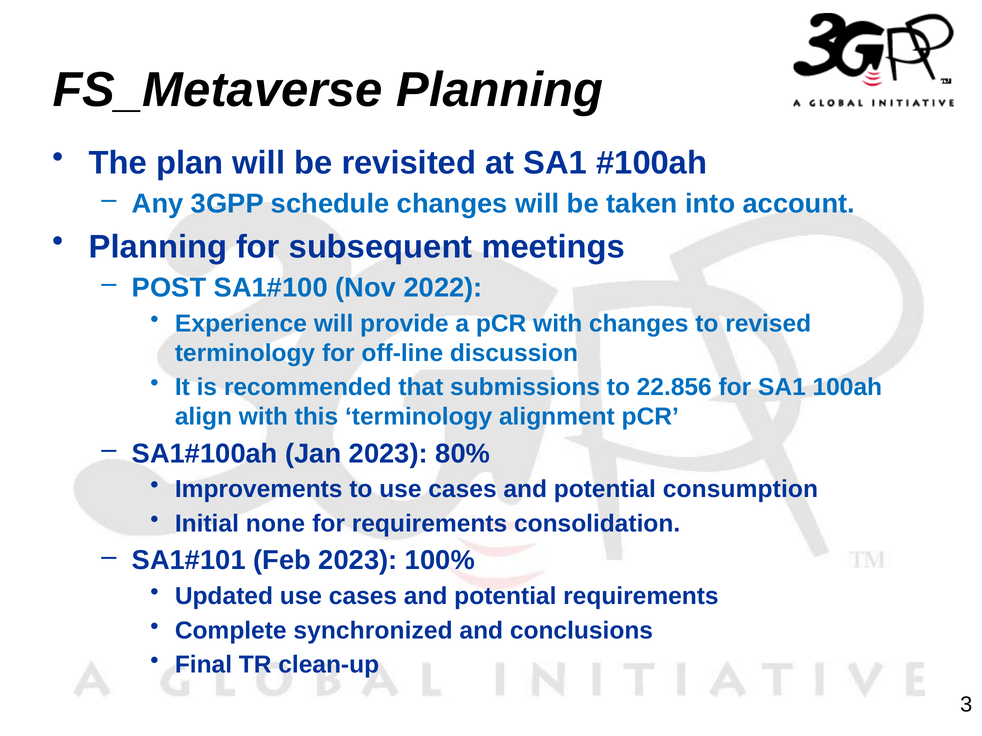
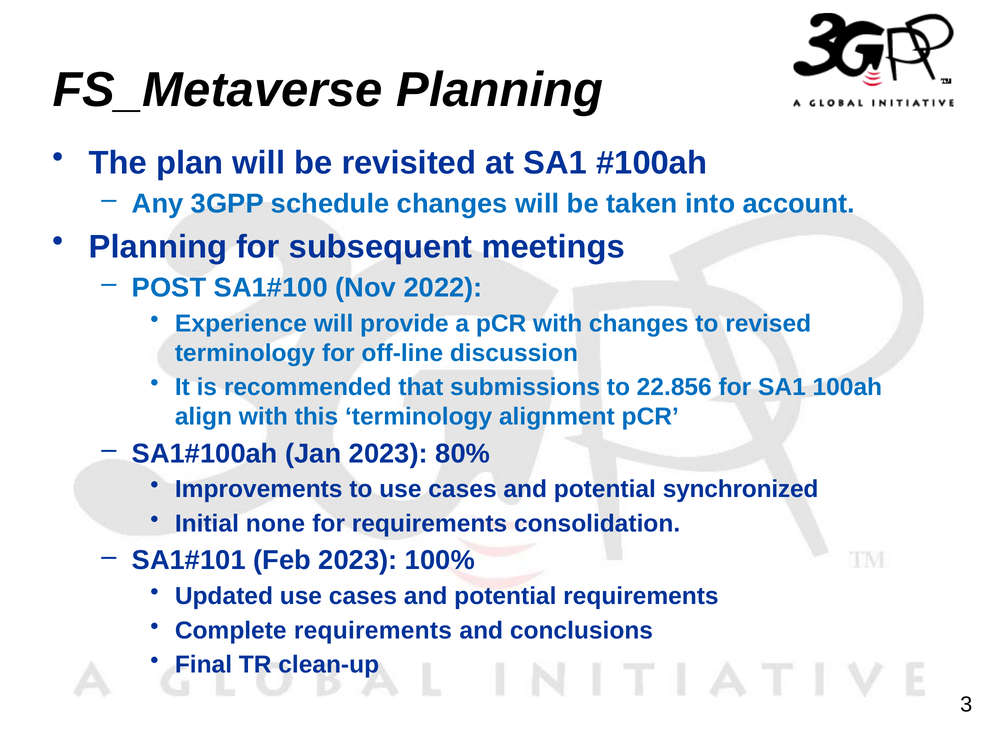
consumption: consumption -> synchronized
Complete synchronized: synchronized -> requirements
